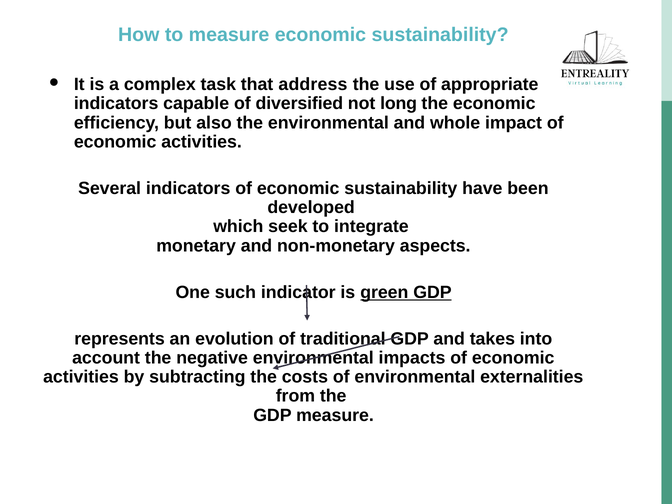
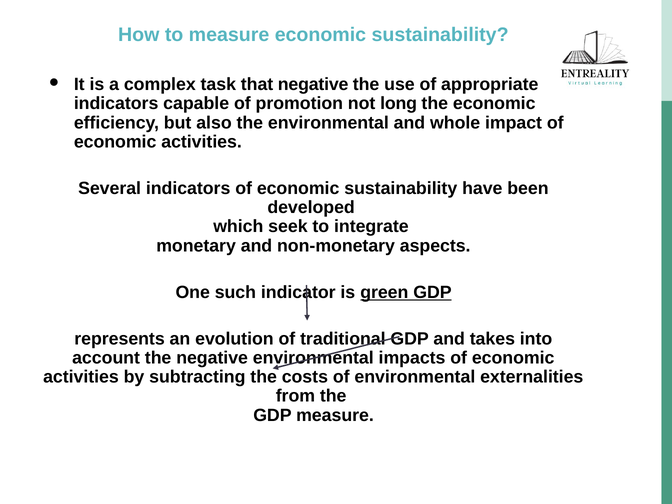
that address: address -> negative
diversified: diversified -> promotion
